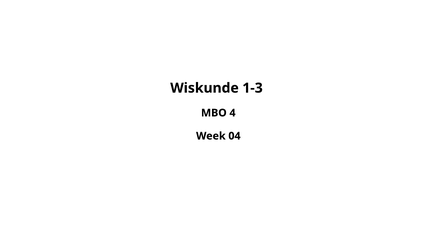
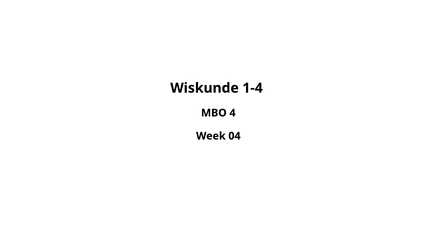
1-3: 1-3 -> 1-4
